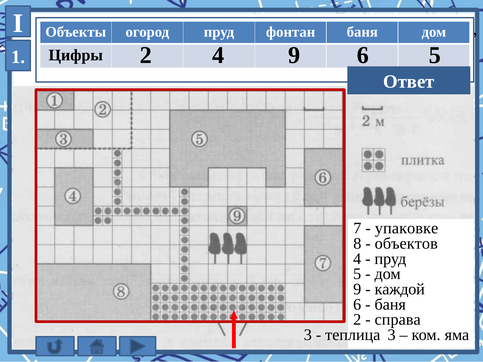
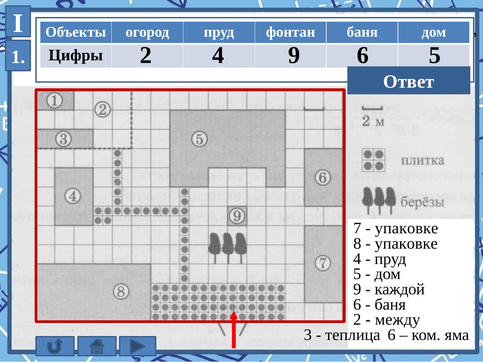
объектов at (406, 244): объектов -> упаковке
справа: справа -> между
теплица 3: 3 -> 6
